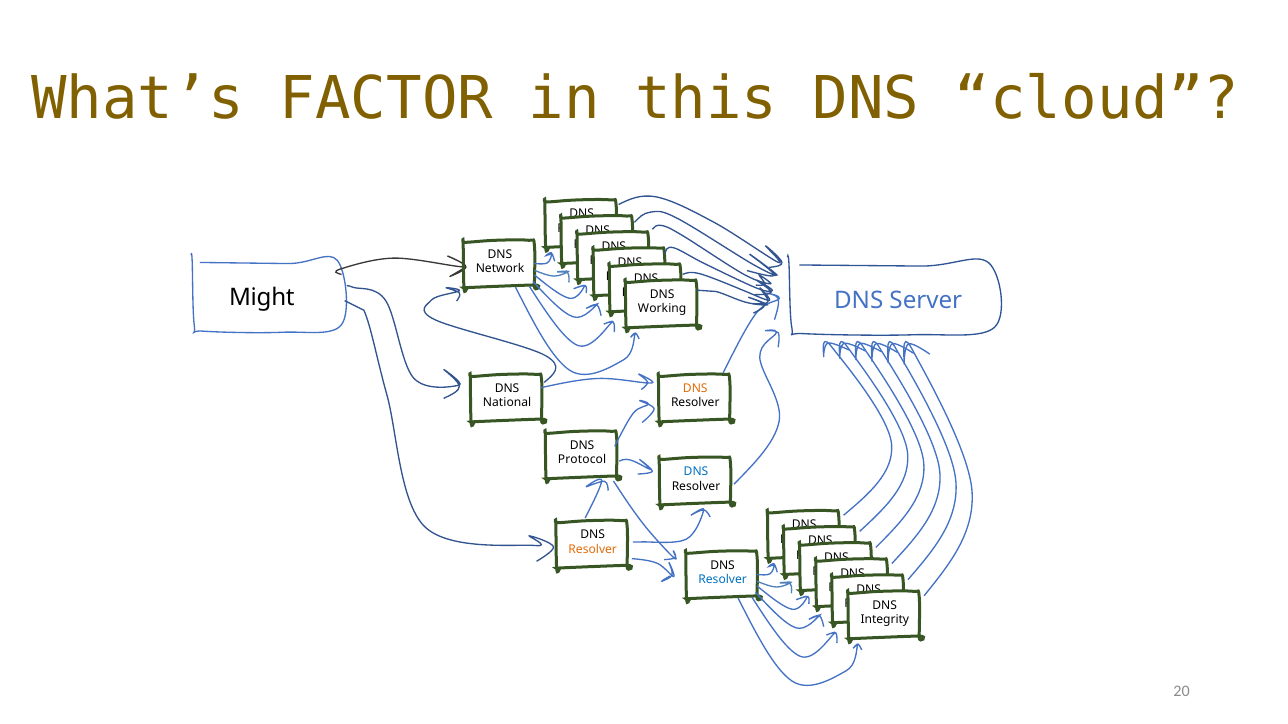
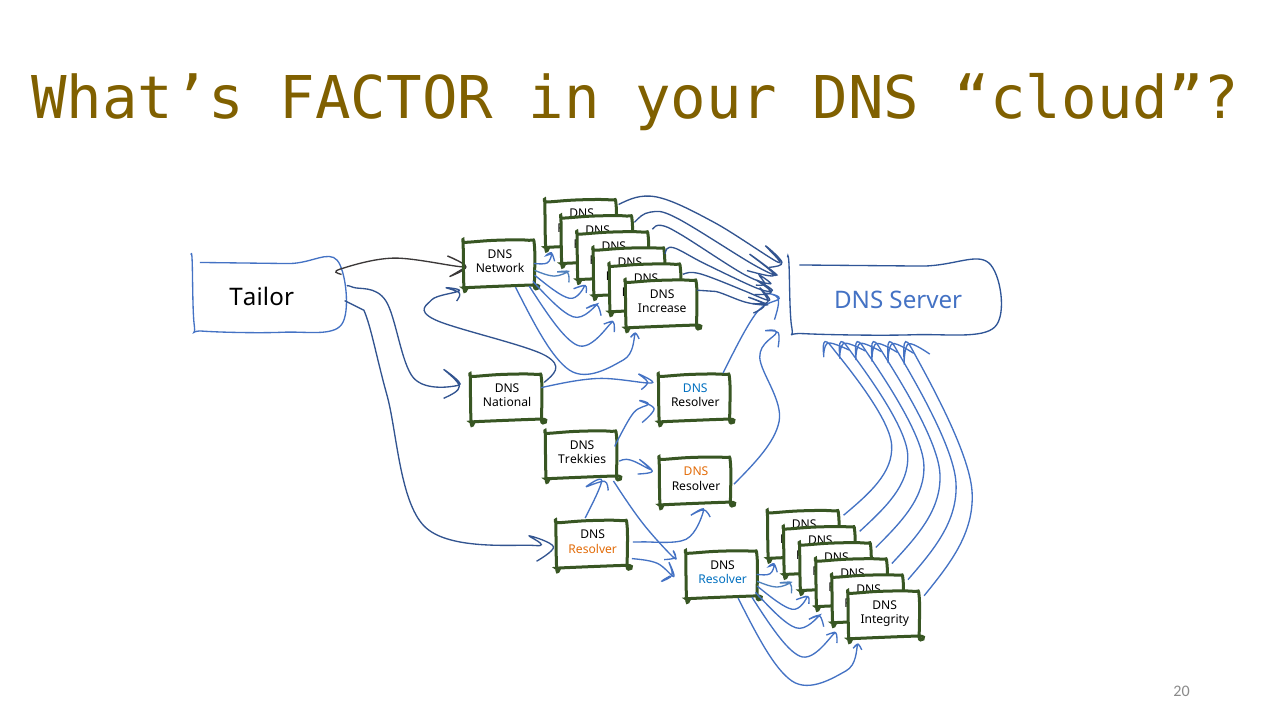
this: this -> your
Might: Might -> Tailor
Working: Working -> Increase
DNS at (695, 389) colour: orange -> blue
Protocol: Protocol -> Trekkies
DNS at (696, 472) colour: blue -> orange
